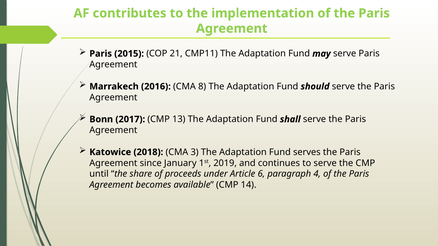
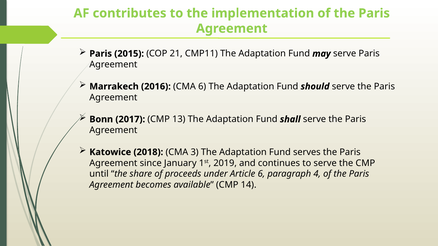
CMA 8: 8 -> 6
